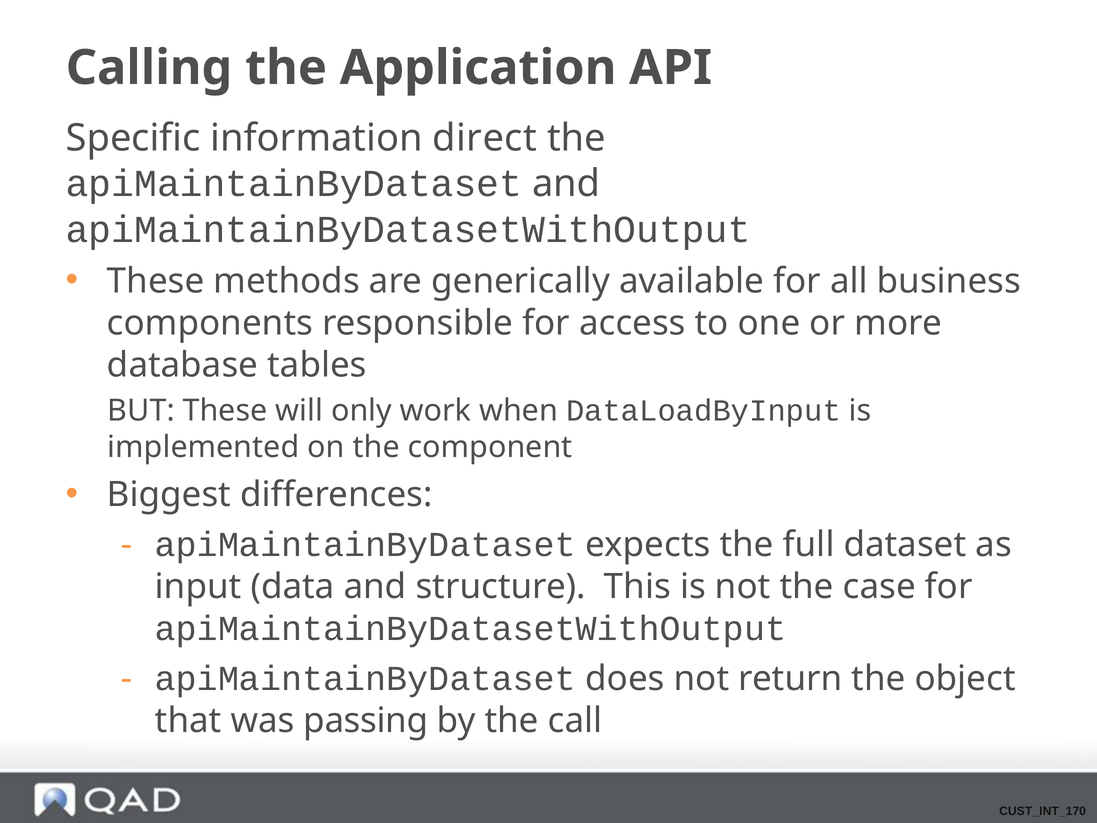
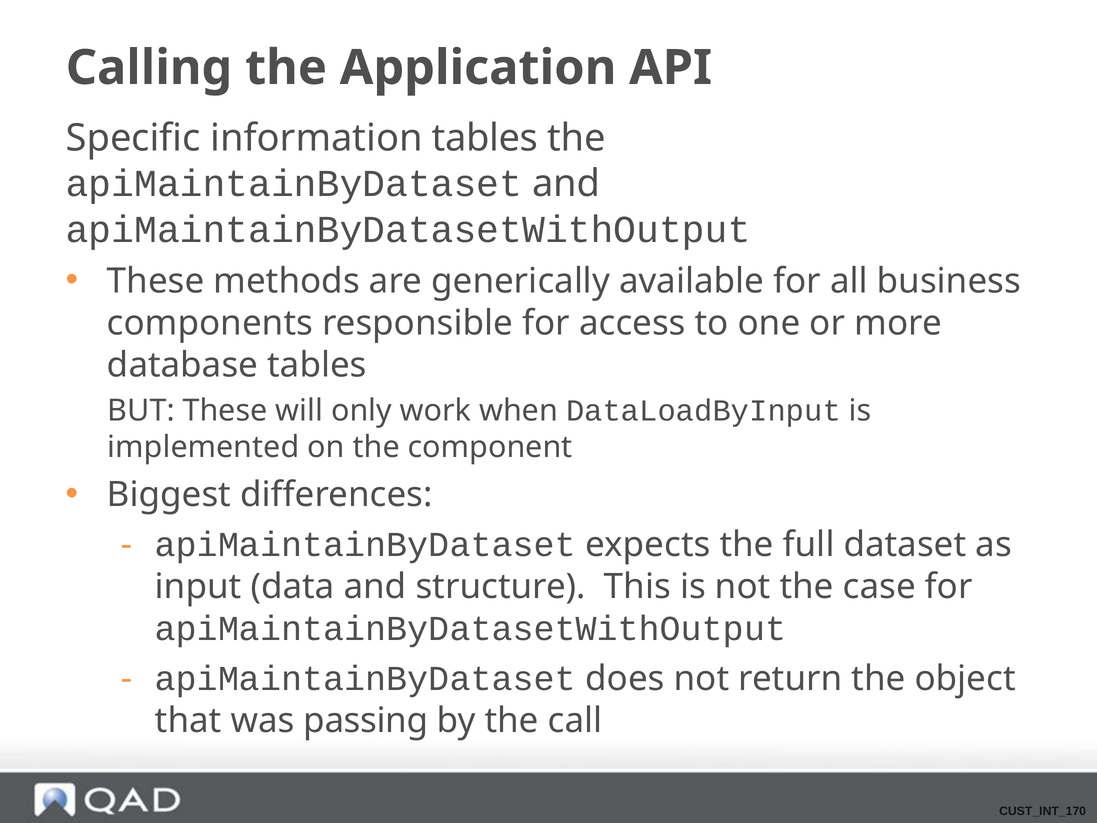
information direct: direct -> tables
